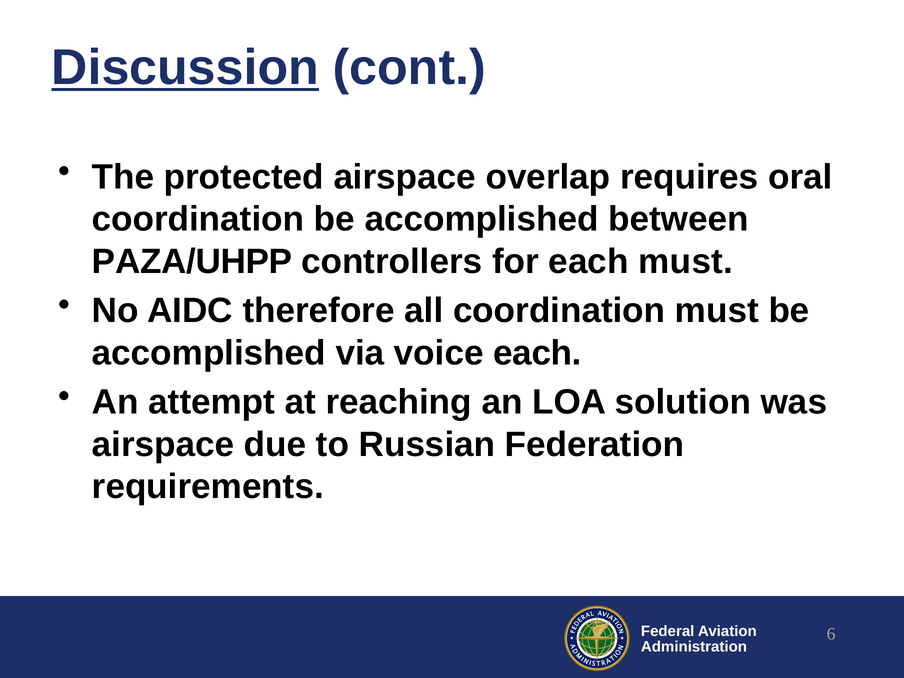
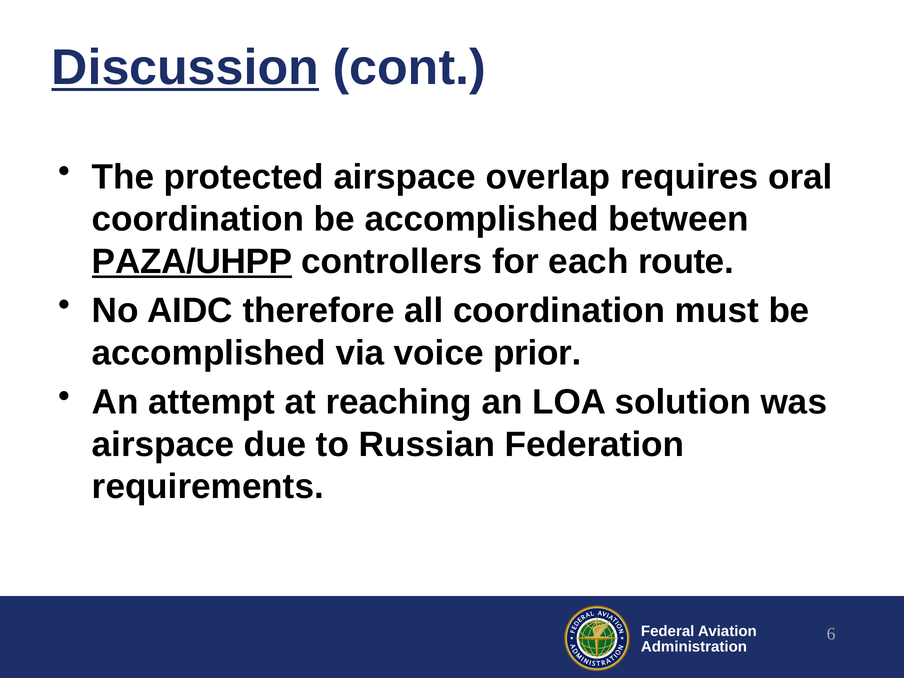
PAZA/UHPP underline: none -> present
each must: must -> route
voice each: each -> prior
